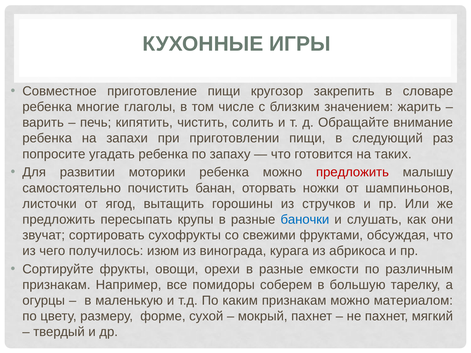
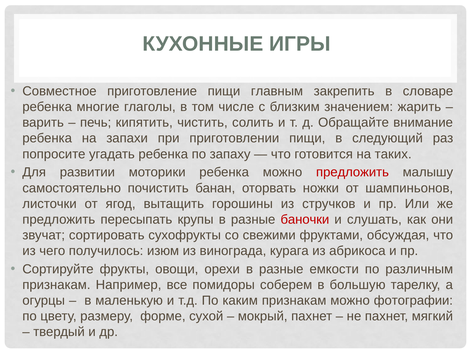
кругозор: кругозор -> главным
баночки colour: blue -> red
материалом: материалом -> фотографии
